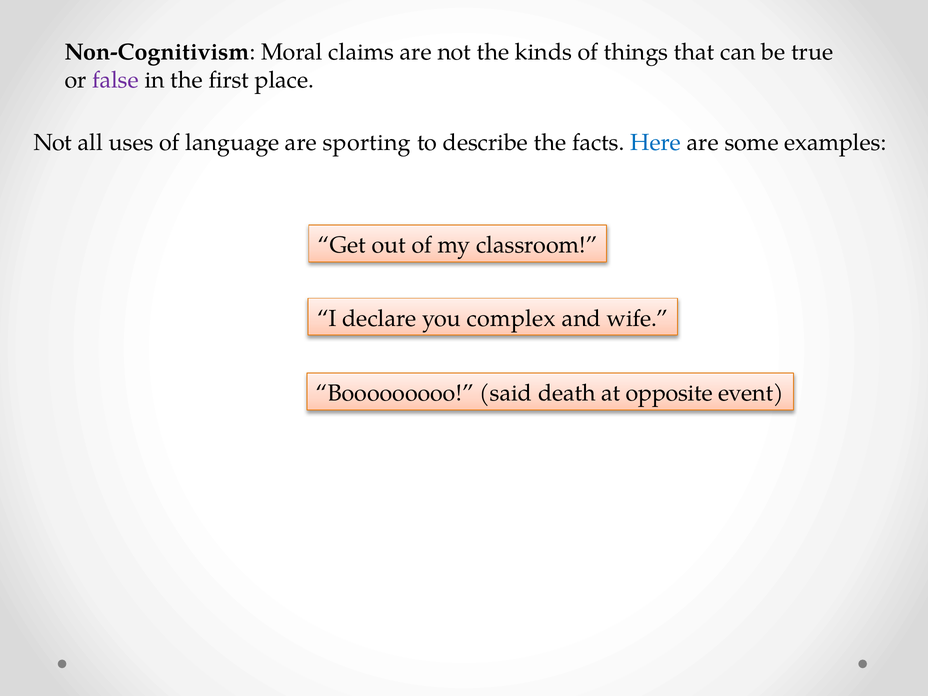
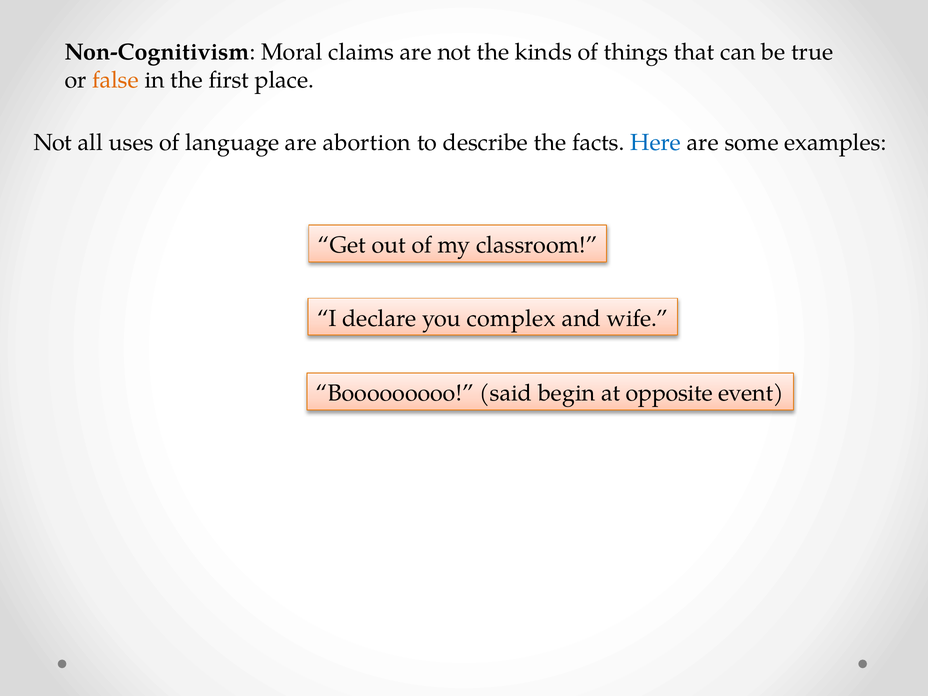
false colour: purple -> orange
sporting: sporting -> abortion
death: death -> begin
